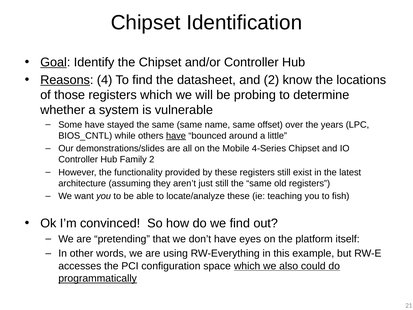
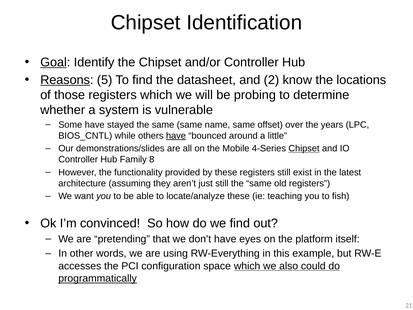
4: 4 -> 5
Chipset at (304, 148) underline: none -> present
Family 2: 2 -> 8
